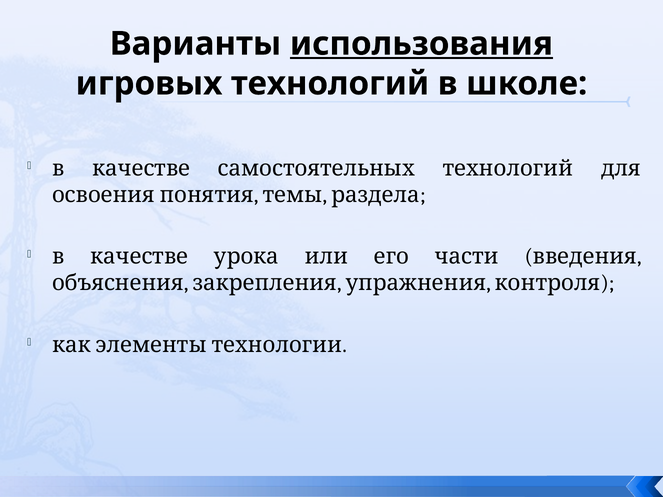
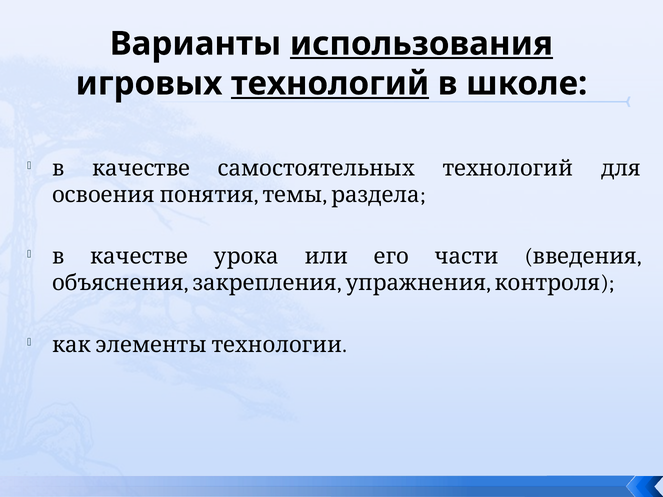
технологий at (330, 84) underline: none -> present
